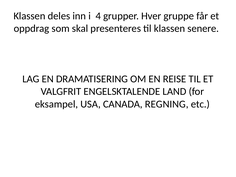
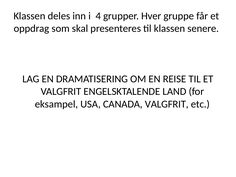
CANADA REGNING: REGNING -> VALGFRIT
